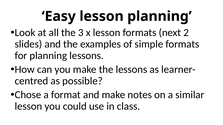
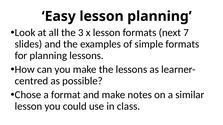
2: 2 -> 7
